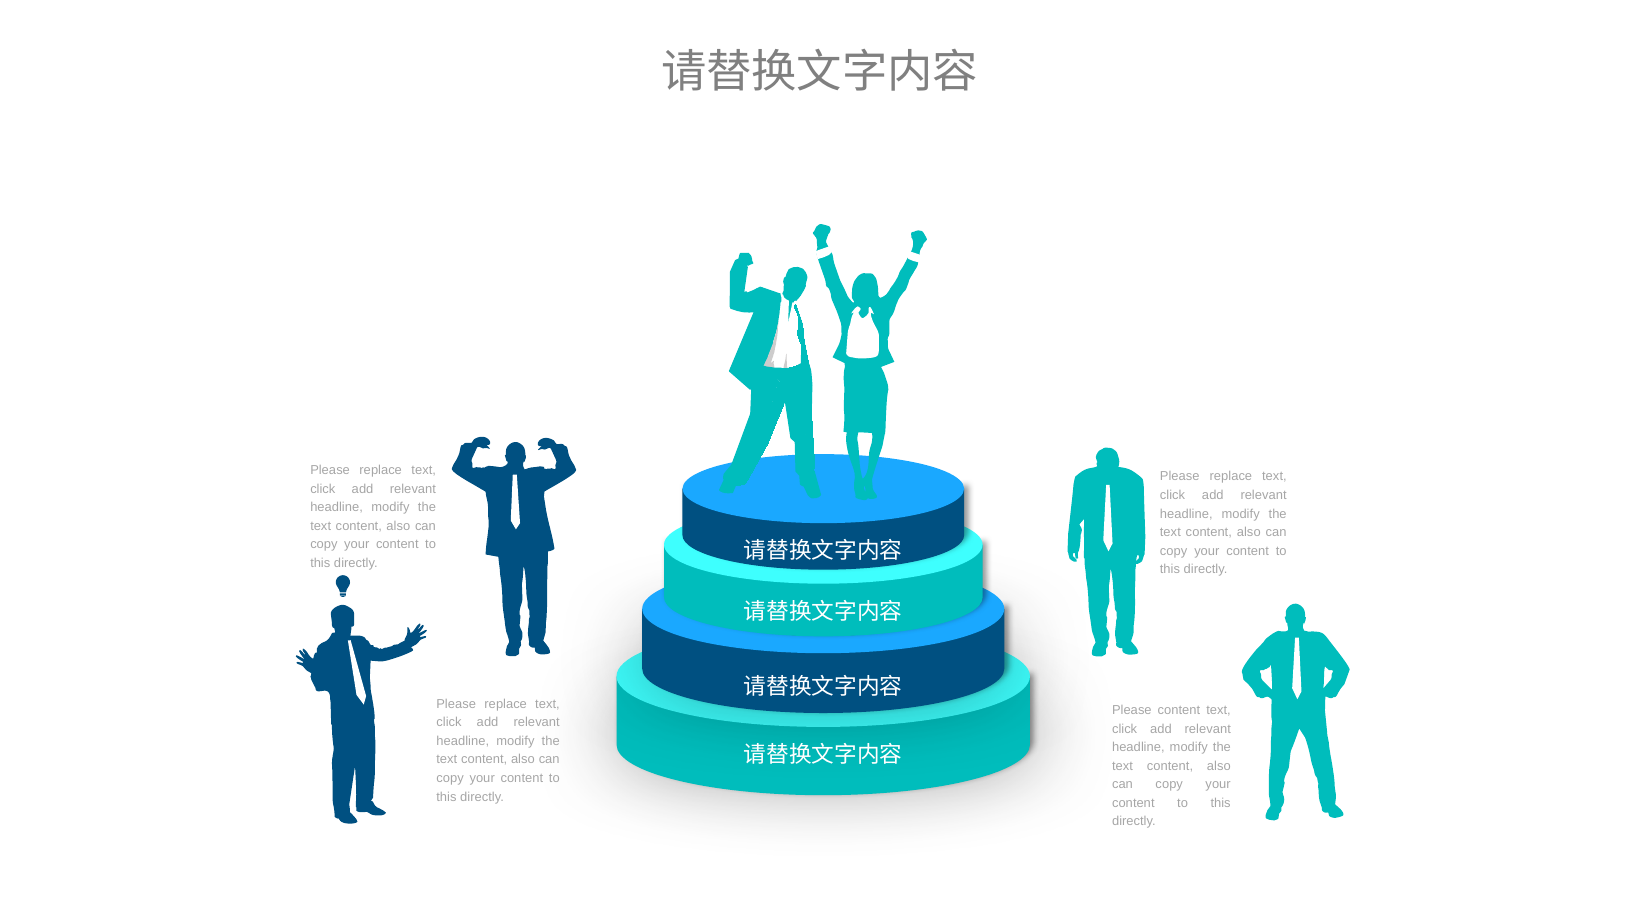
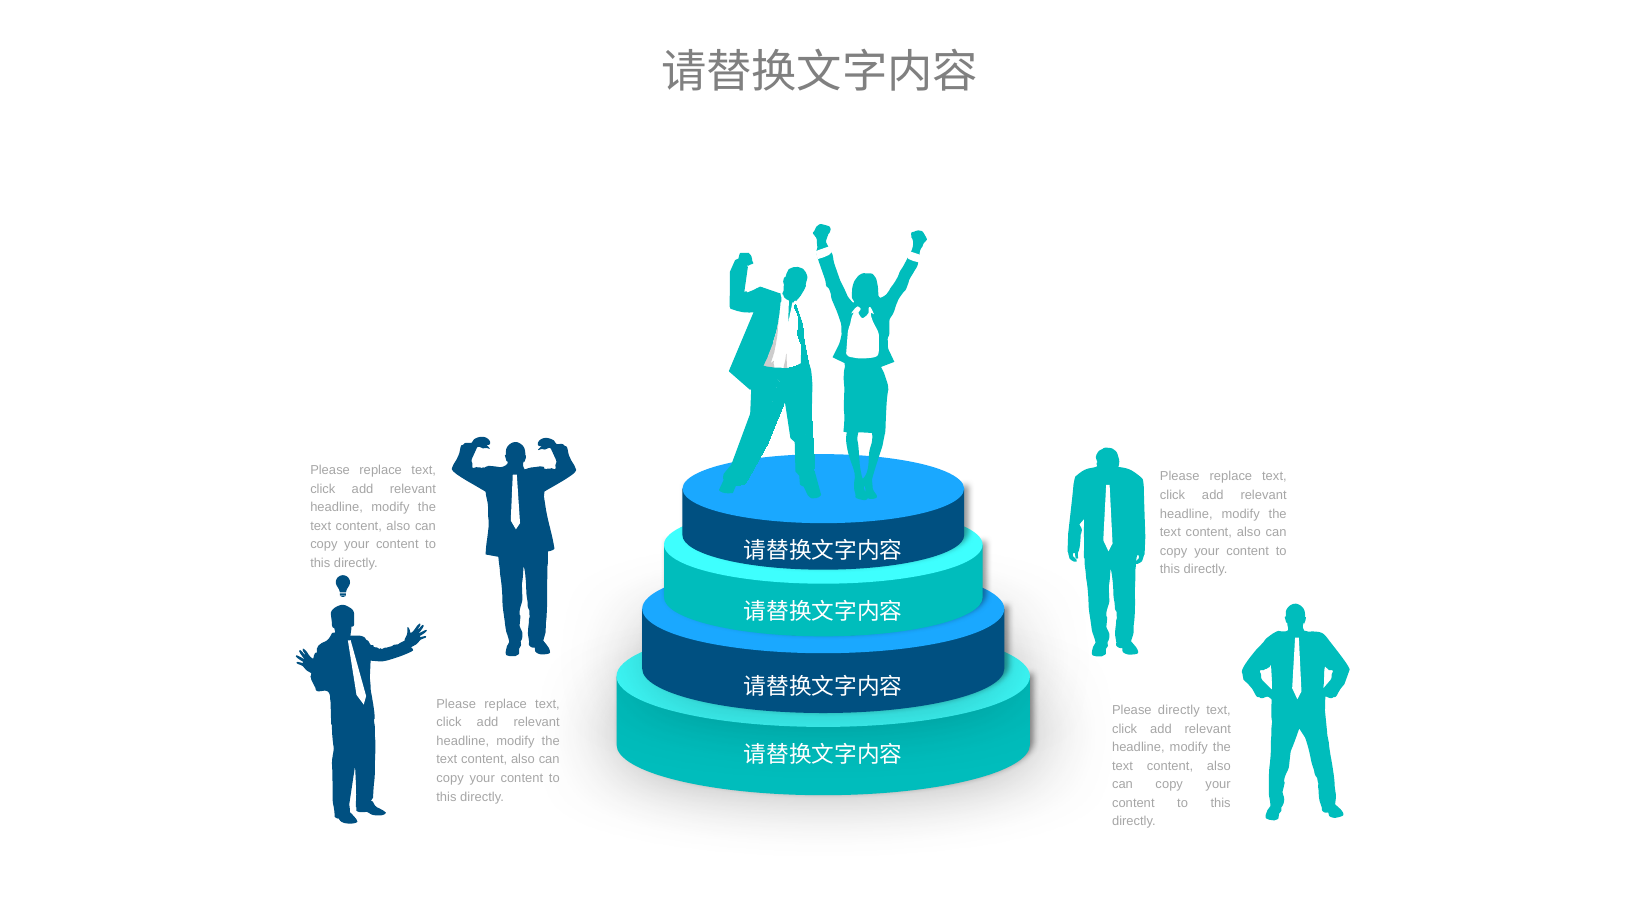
Please content: content -> directly
